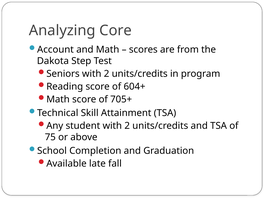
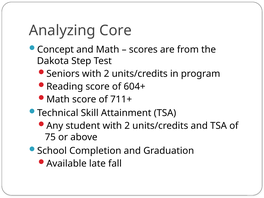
Account: Account -> Concept
705+: 705+ -> 711+
